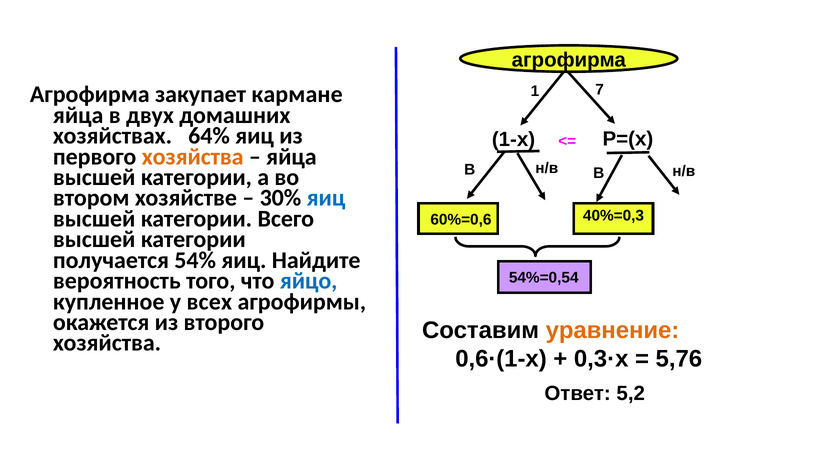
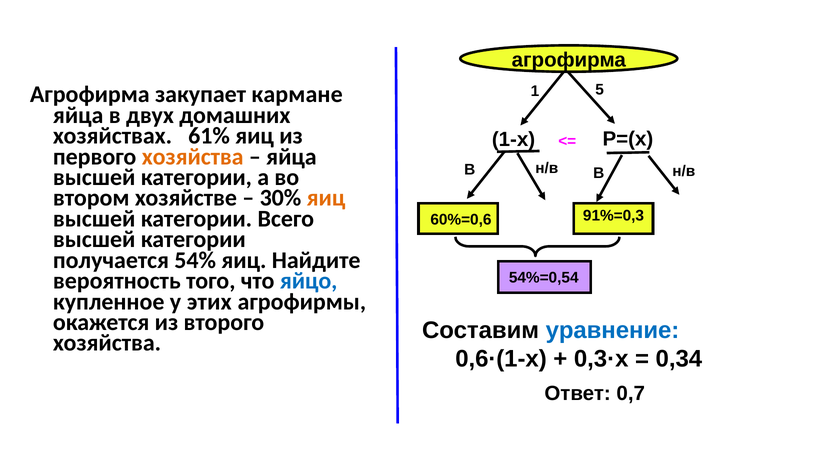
7: 7 -> 5
64%: 64% -> 61%
яиц at (326, 198) colour: blue -> orange
40%=0,3: 40%=0,3 -> 91%=0,3
всех: всех -> этих
уравнение colour: orange -> blue
5,76: 5,76 -> 0,34
5,2: 5,2 -> 0,7
